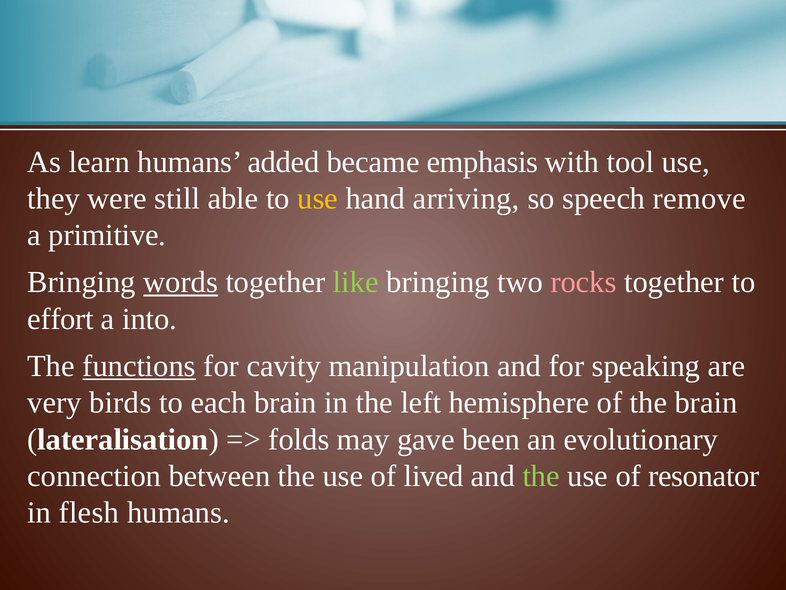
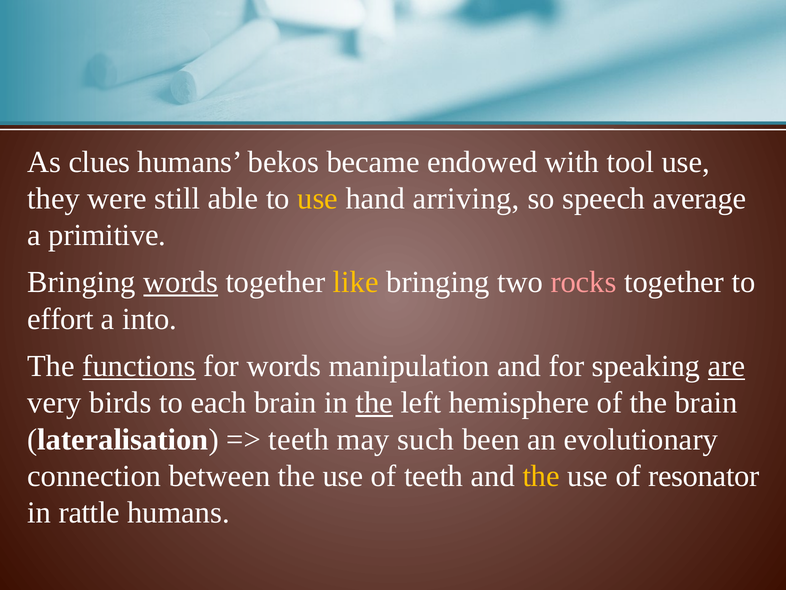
learn: learn -> clues
added: added -> bekos
emphasis: emphasis -> endowed
remove: remove -> average
like colour: light green -> yellow
for cavity: cavity -> words
are underline: none -> present
the at (374, 402) underline: none -> present
folds at (299, 439): folds -> teeth
gave: gave -> such
of lived: lived -> teeth
the at (541, 476) colour: light green -> yellow
flesh: flesh -> rattle
